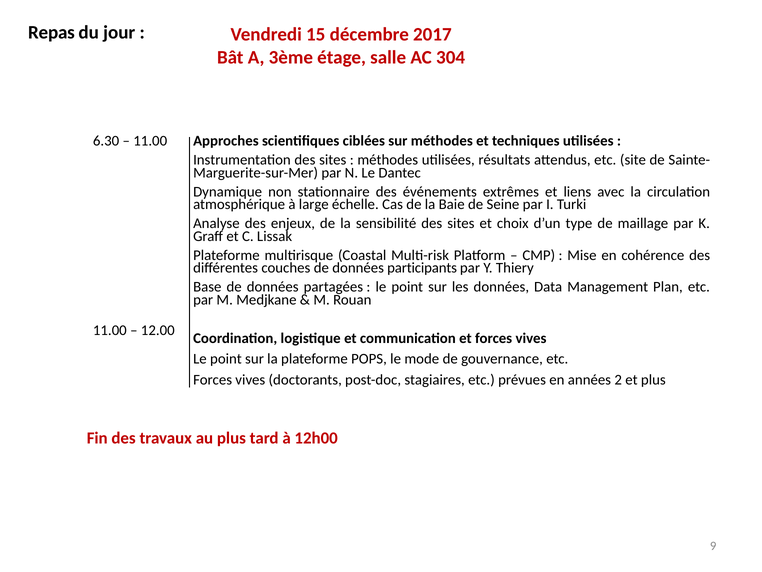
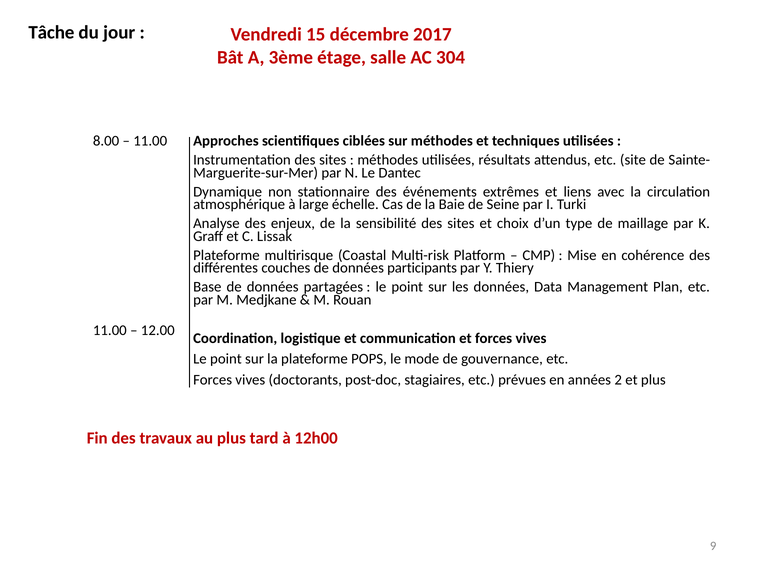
Repas: Repas -> Tâche
6.30: 6.30 -> 8.00
